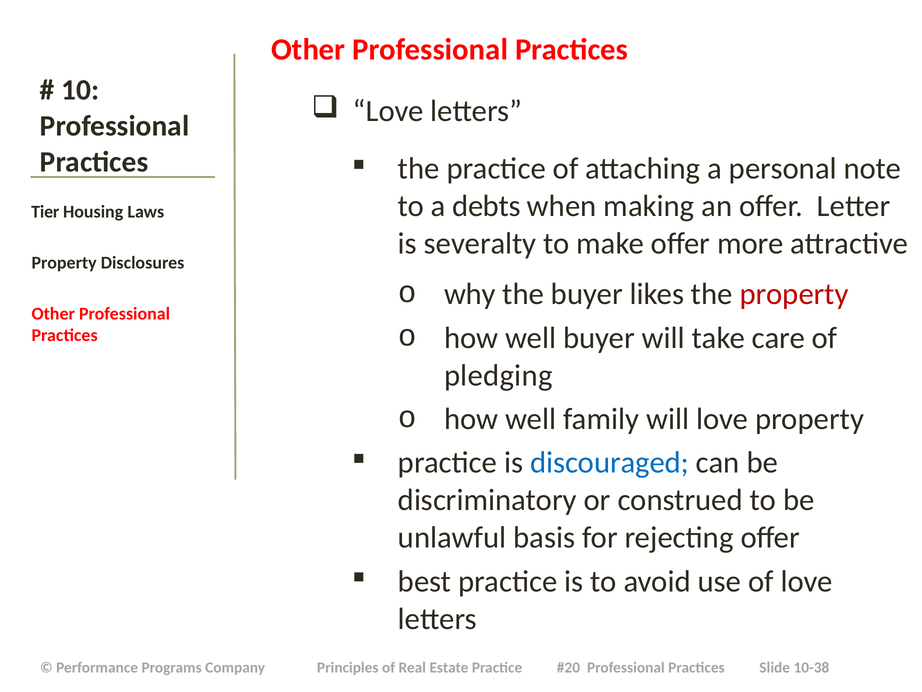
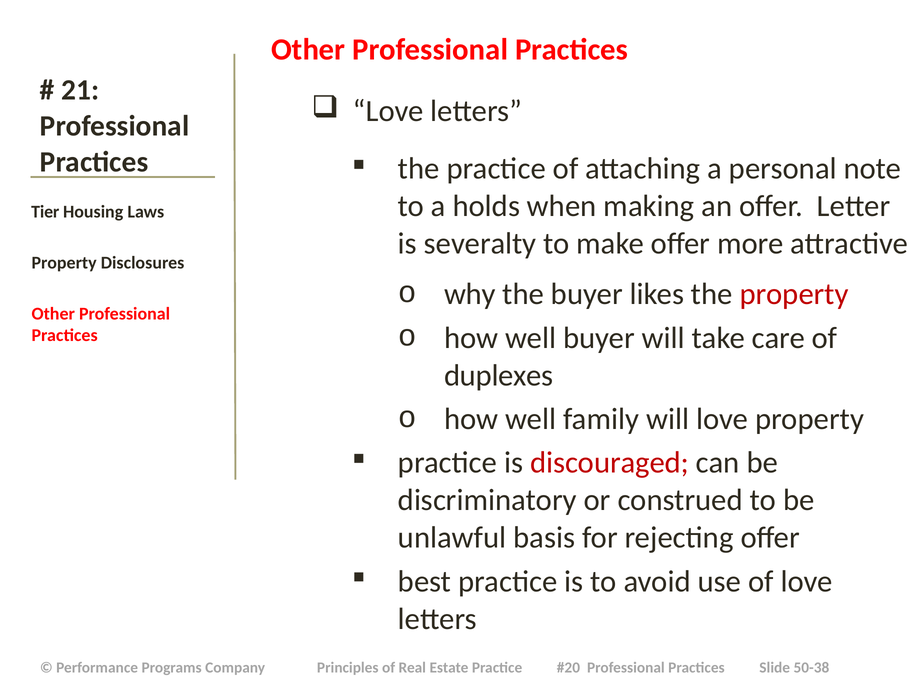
10: 10 -> 21
debts: debts -> holds
pledging: pledging -> duplexes
discouraged colour: blue -> red
10-38: 10-38 -> 50-38
